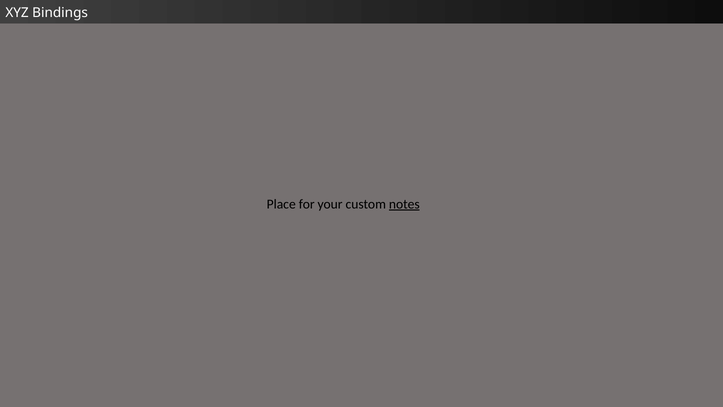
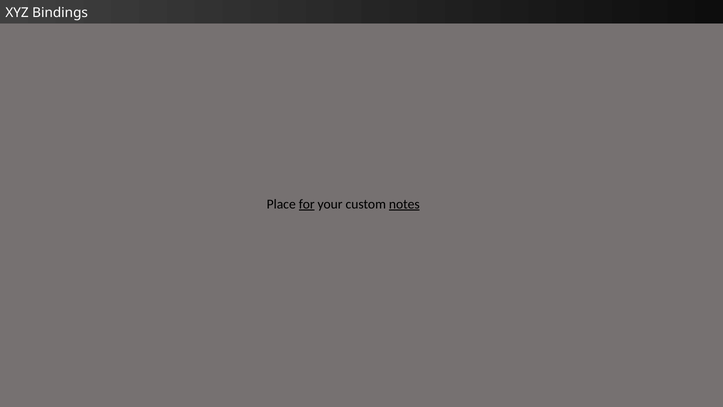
for underline: none -> present
